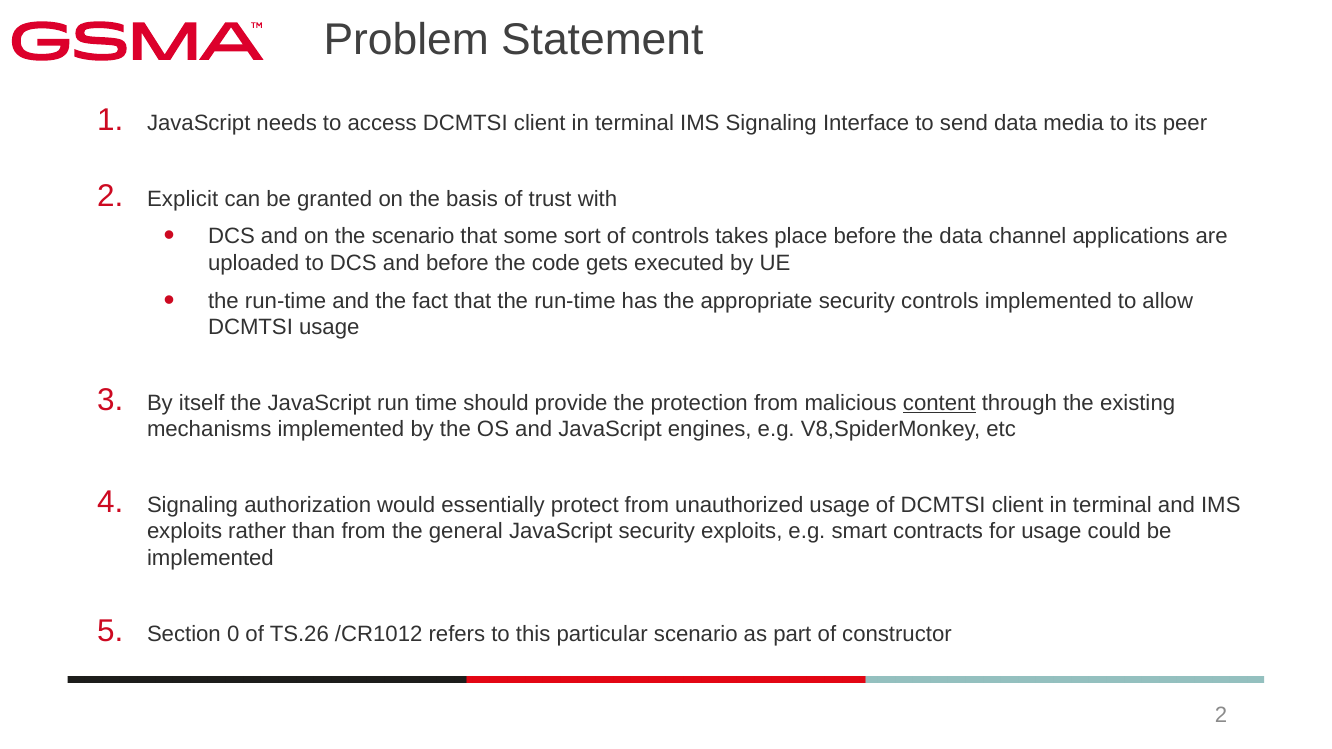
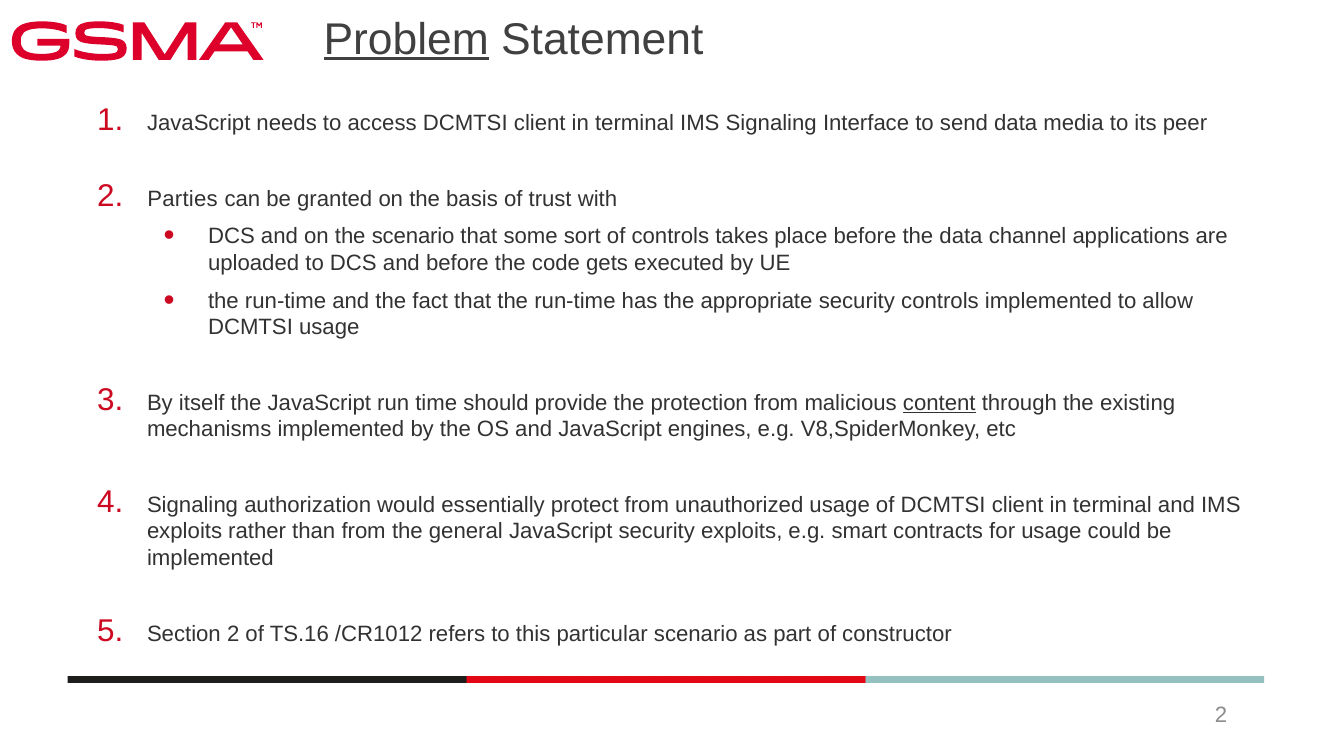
Problem underline: none -> present
Explicit: Explicit -> Parties
Section 0: 0 -> 2
TS.26: TS.26 -> TS.16
